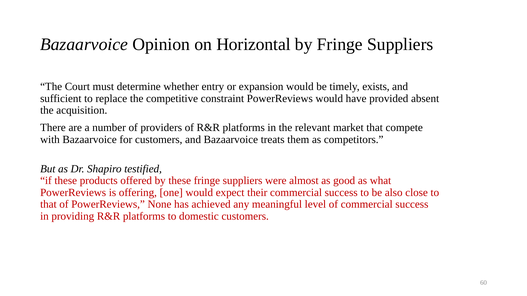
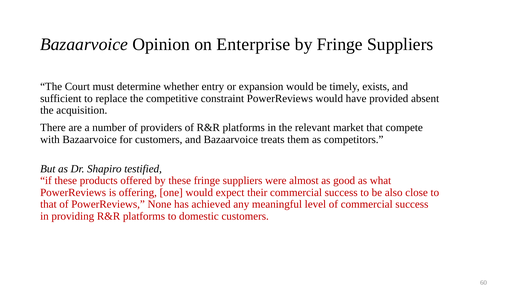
Horizontal: Horizontal -> Enterprise
